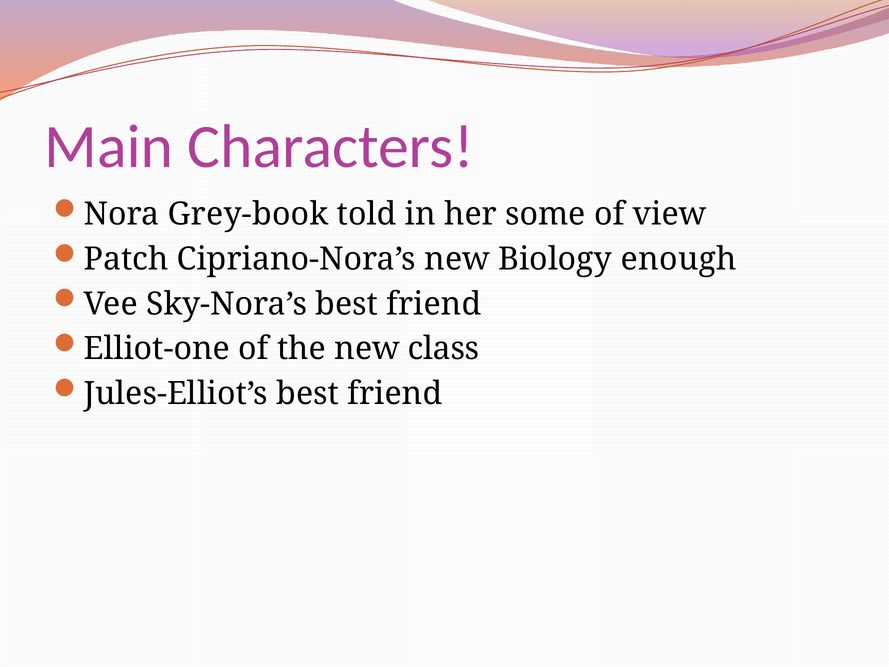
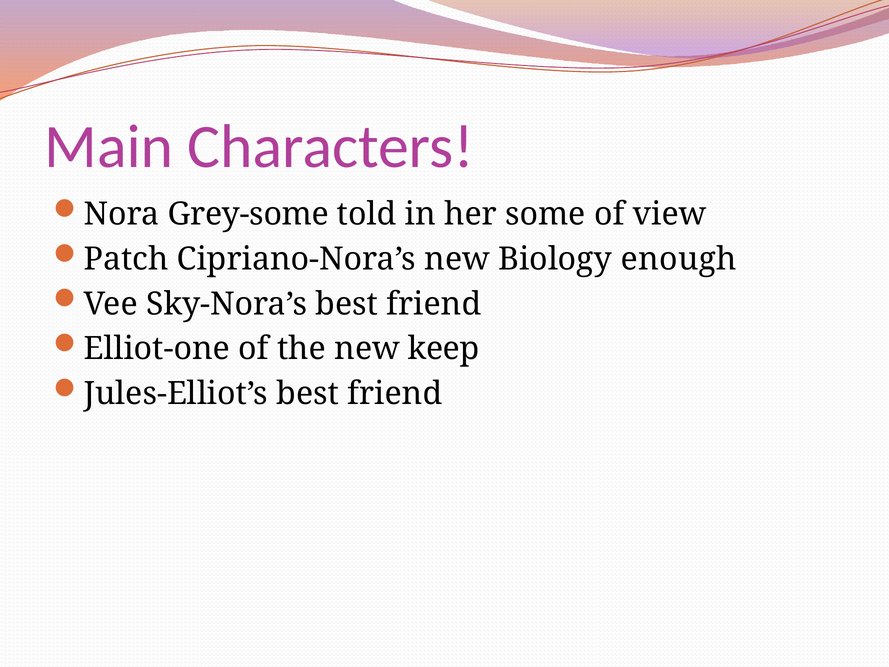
Grey-book: Grey-book -> Grey-some
class: class -> keep
